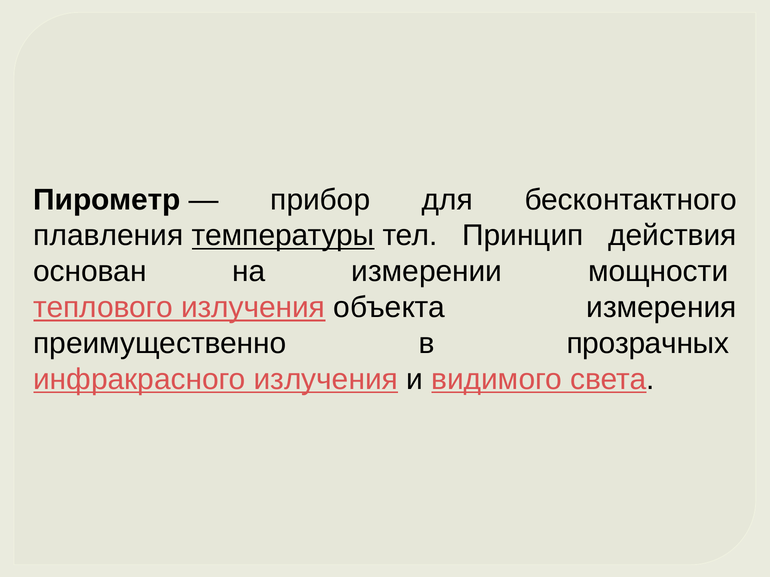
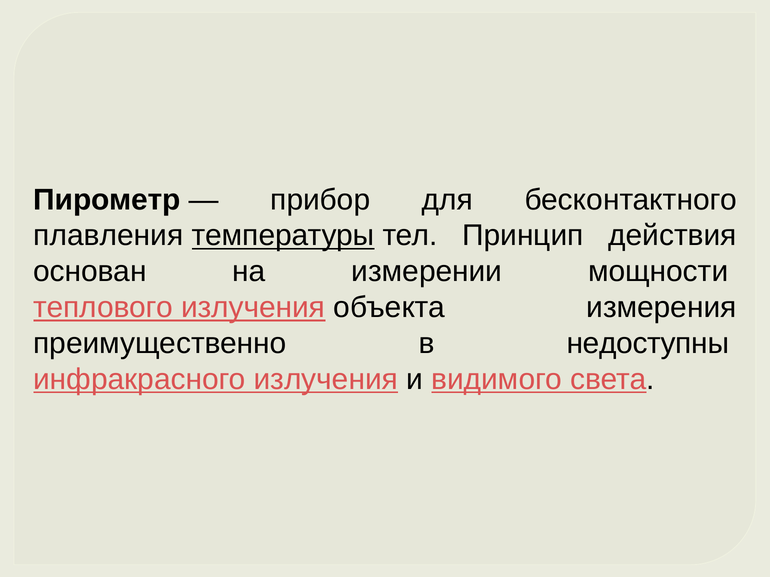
прозрачных: прозрачных -> недоступны
